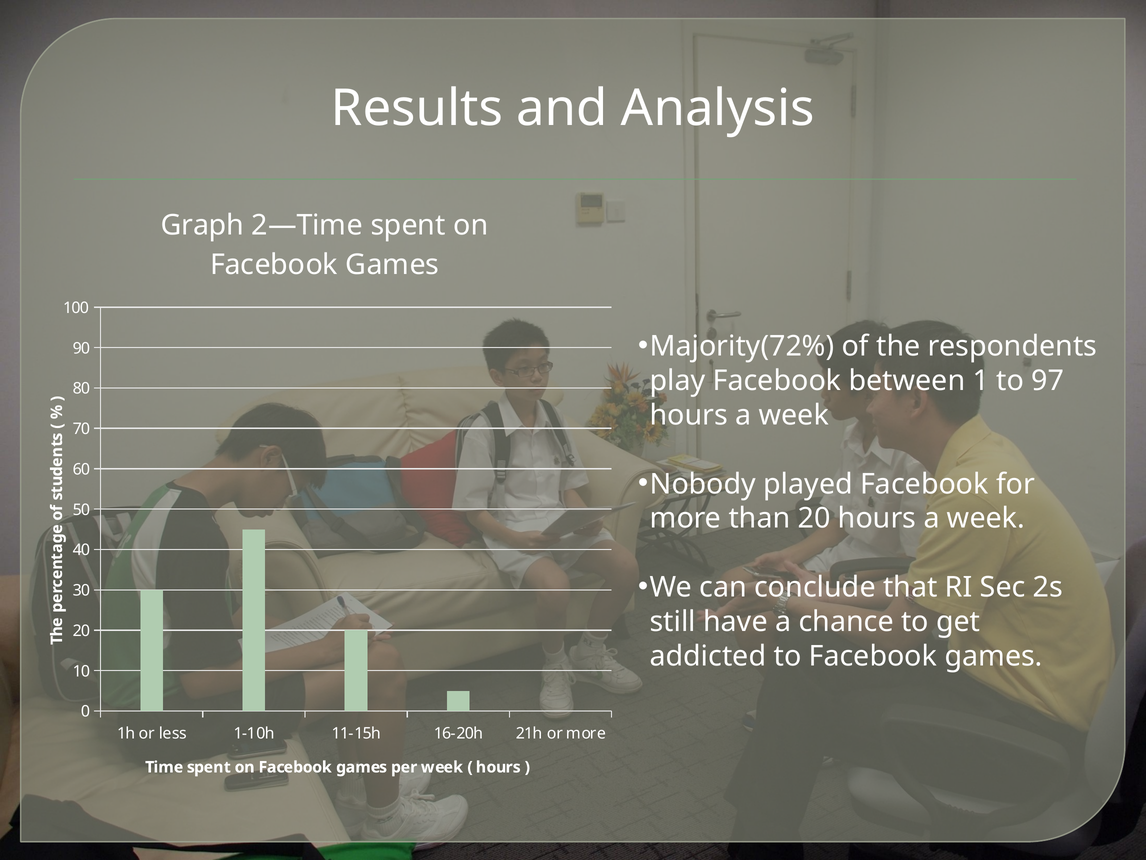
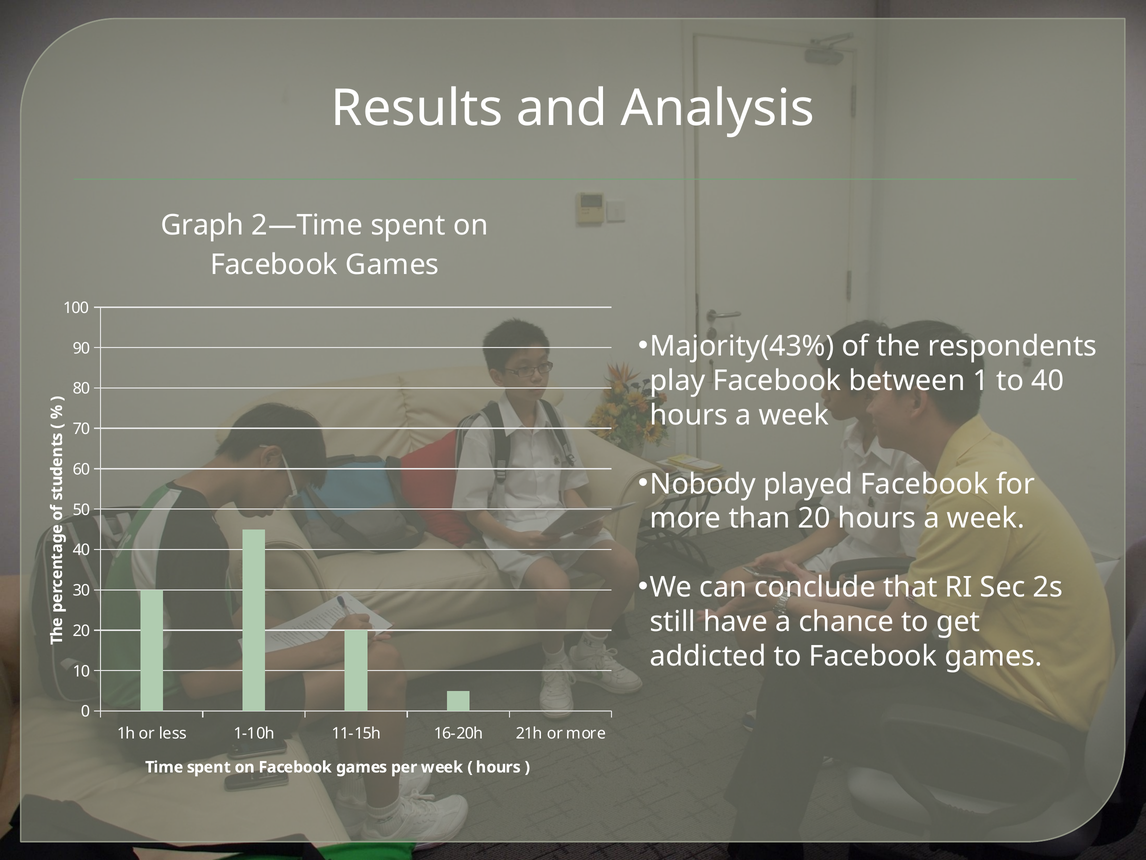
Majority(72%: Majority(72% -> Majority(43%
to 97: 97 -> 40
